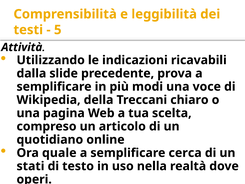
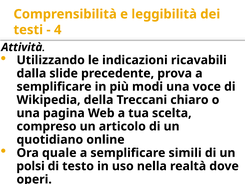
5: 5 -> 4
cerca: cerca -> simili
stati: stati -> polsi
